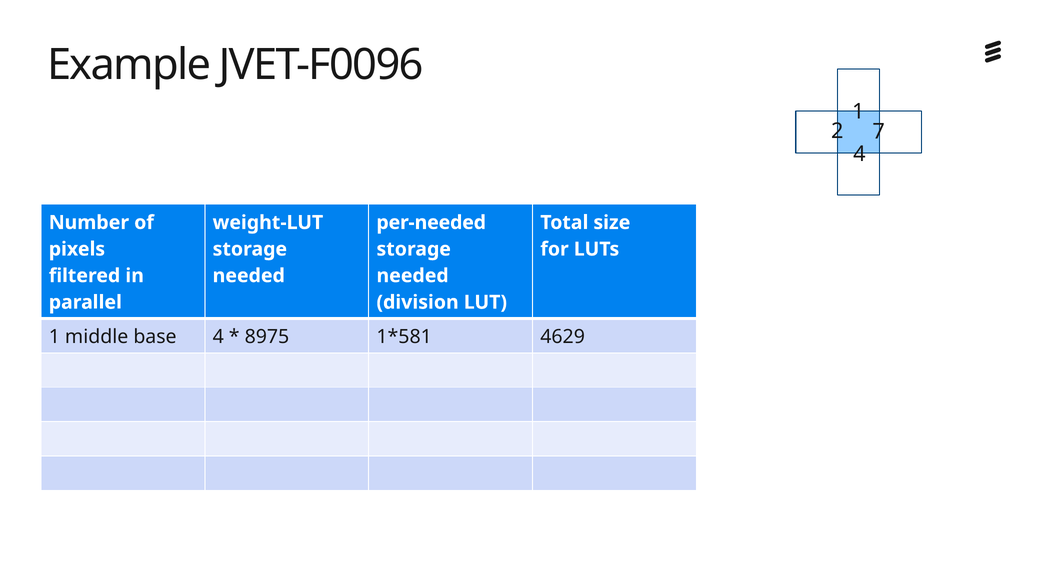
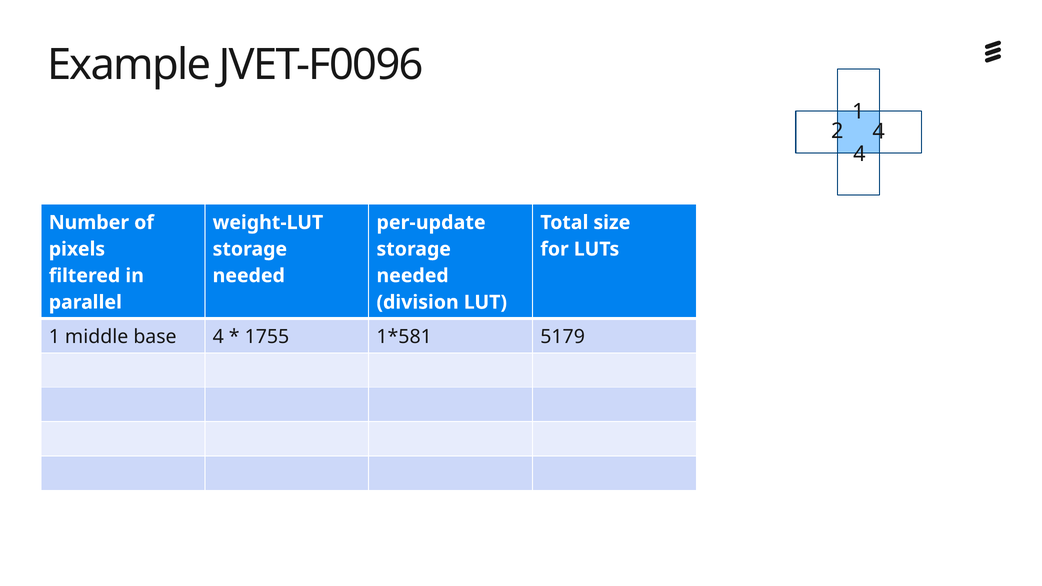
2 7: 7 -> 4
per-needed: per-needed -> per-update
8975: 8975 -> 1755
4629: 4629 -> 5179
